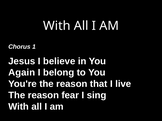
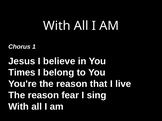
Again: Again -> Times
